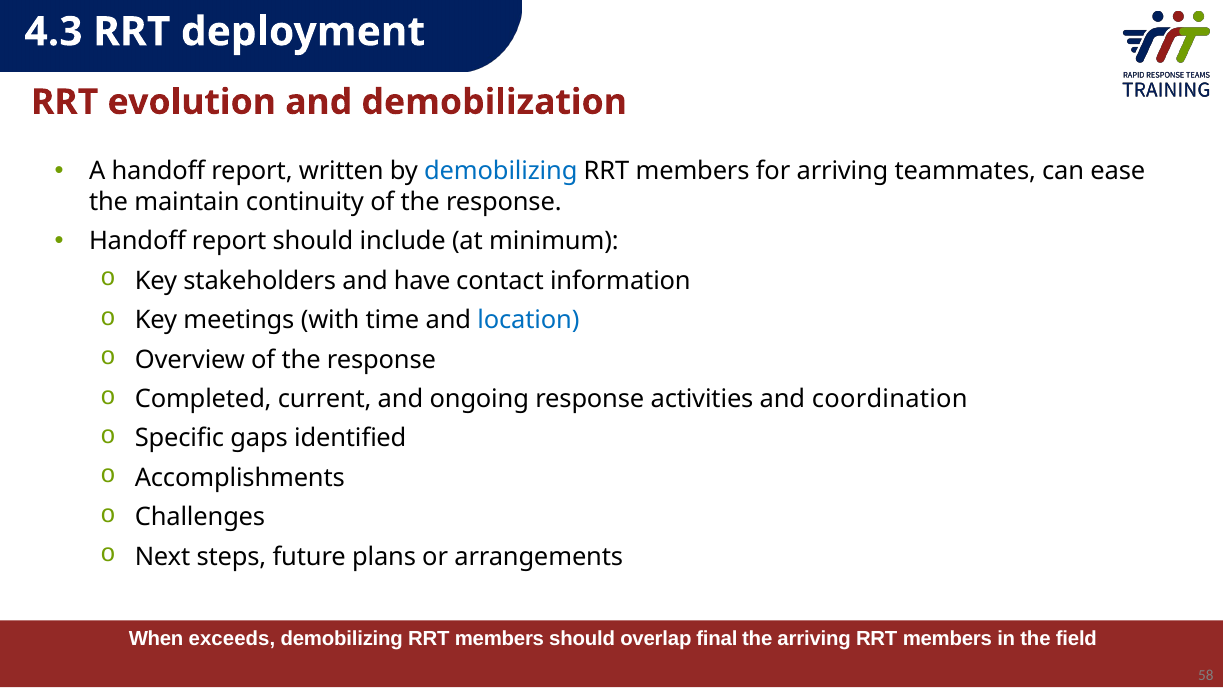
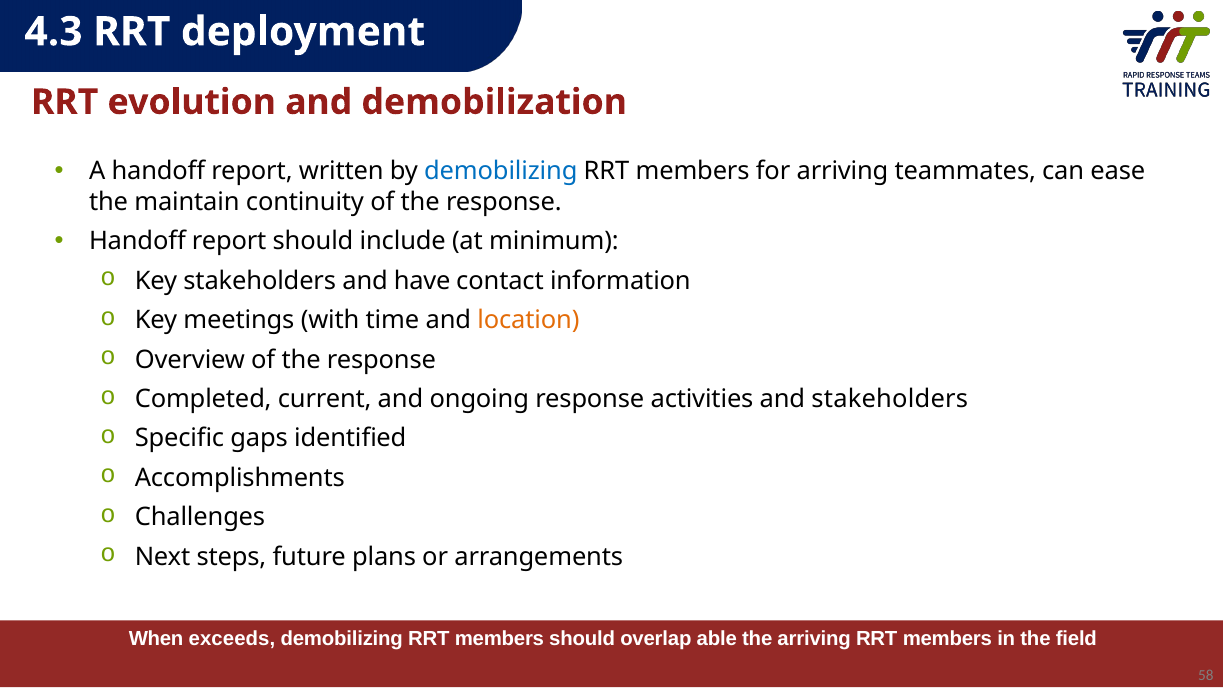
location colour: blue -> orange
and coordination: coordination -> stakeholders
final: final -> able
